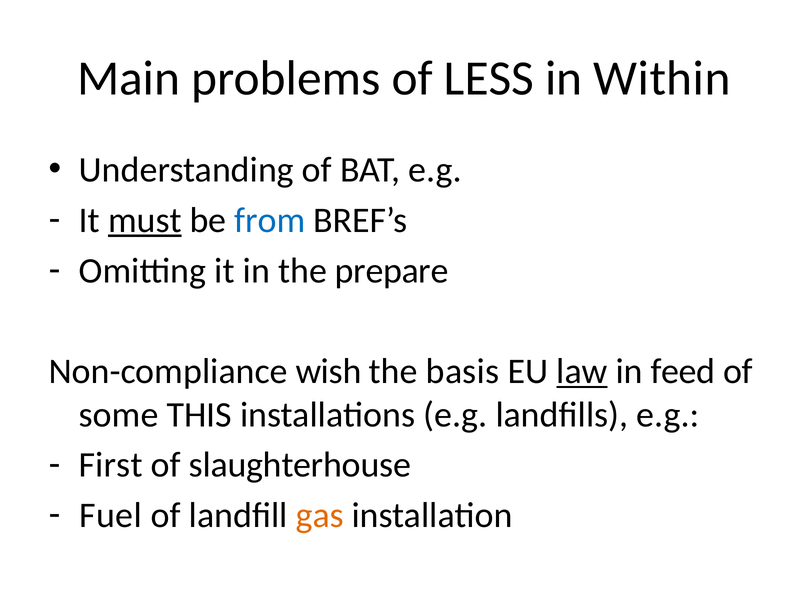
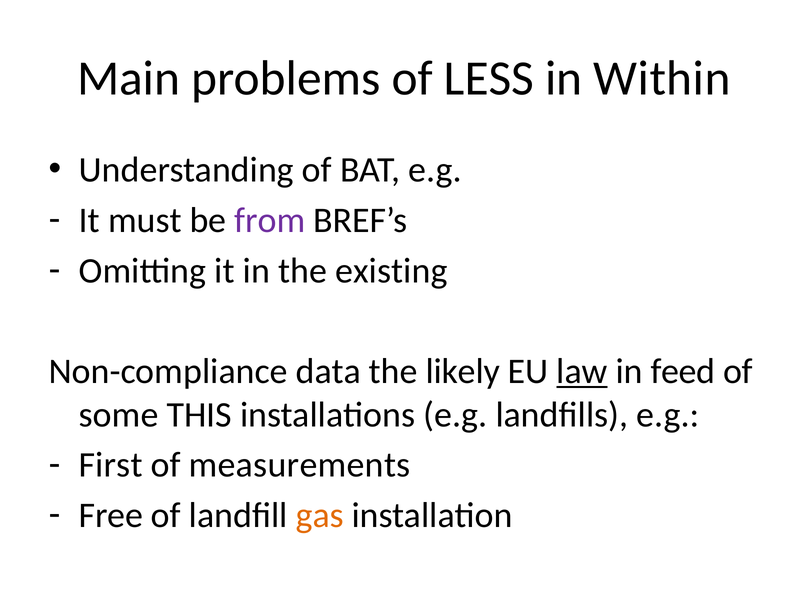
must underline: present -> none
from colour: blue -> purple
prepare: prepare -> existing
wish: wish -> data
basis: basis -> likely
slaughterhouse: slaughterhouse -> measurements
Fuel: Fuel -> Free
